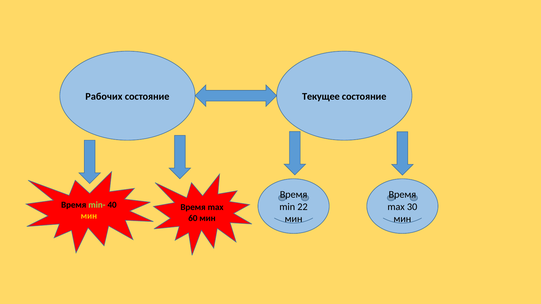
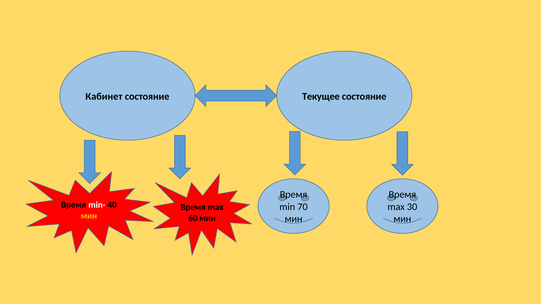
Рабочих: Рабочих -> Кабинет
min- colour: light green -> white
22: 22 -> 70
